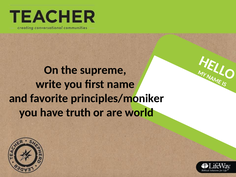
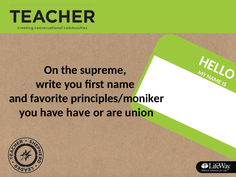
have truth: truth -> have
world: world -> union
